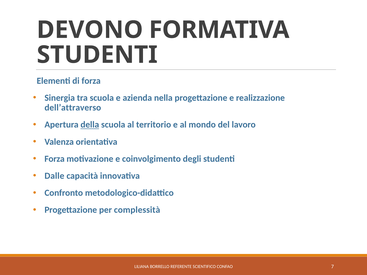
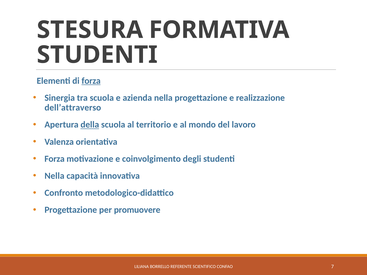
DEVONO: DEVONO -> STESURA
forza at (91, 81) underline: none -> present
Dalle at (54, 176): Dalle -> Nella
complessità: complessità -> promuovere
